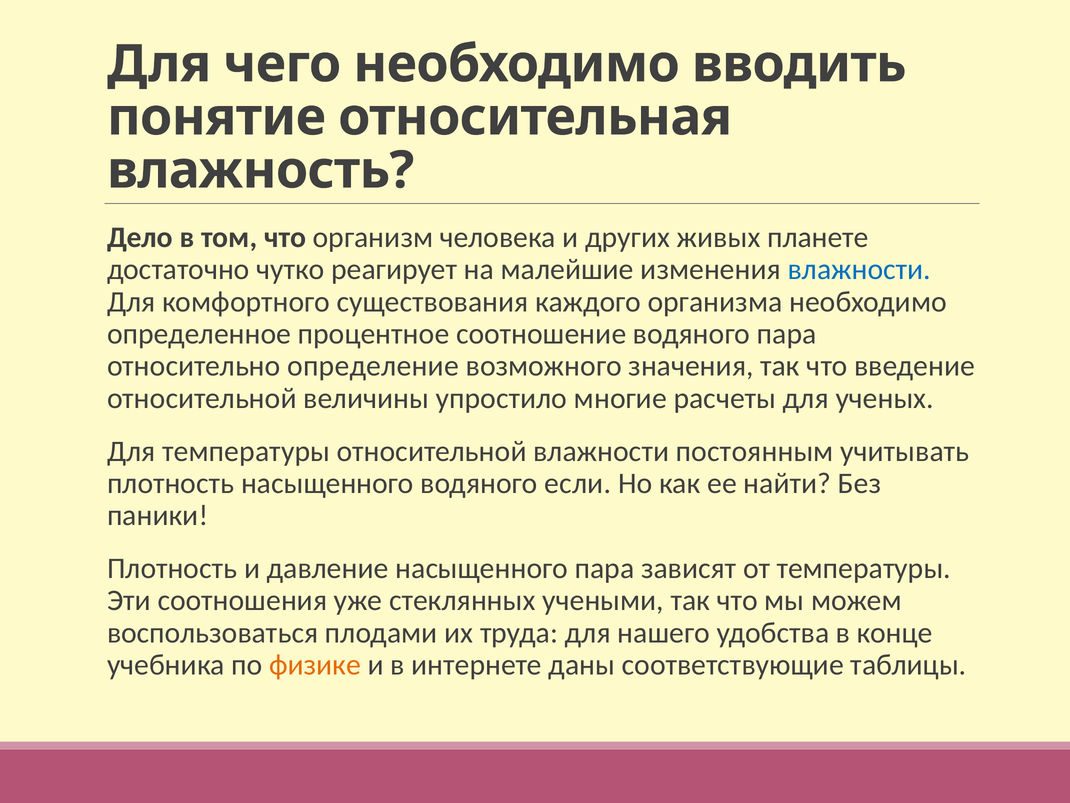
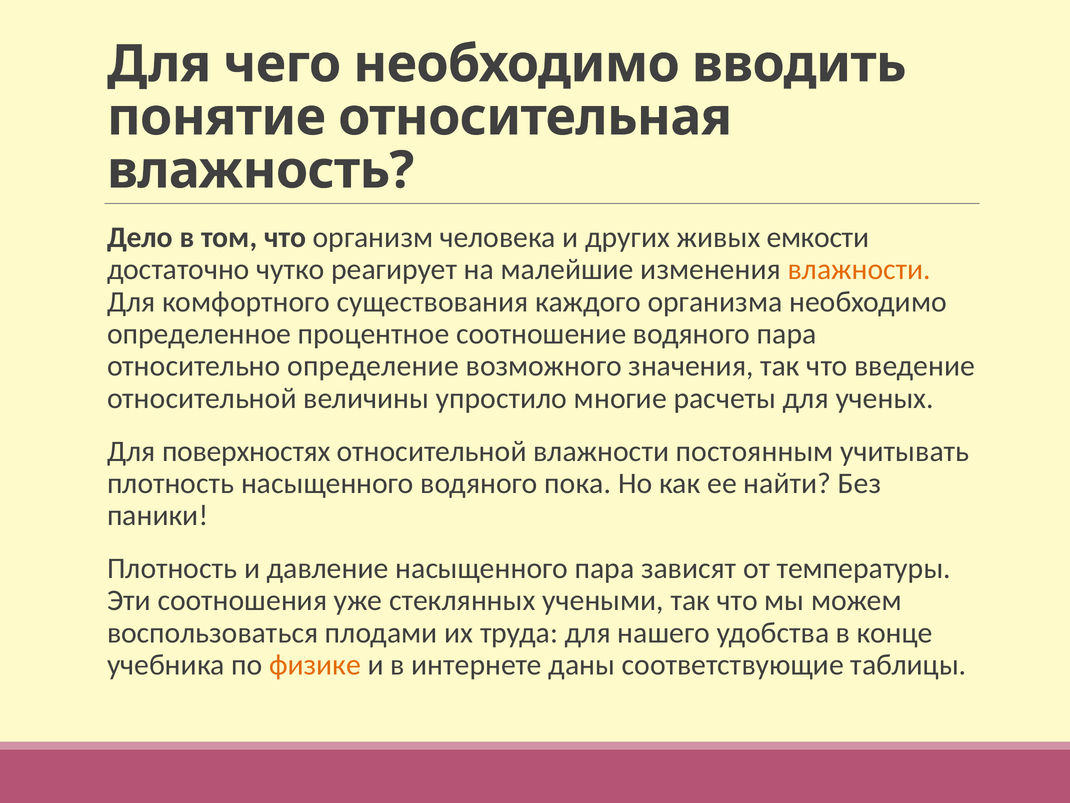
планете: планете -> емкости
влажности at (859, 269) colour: blue -> orange
Для температуры: температуры -> поверхностях
если: если -> пока
